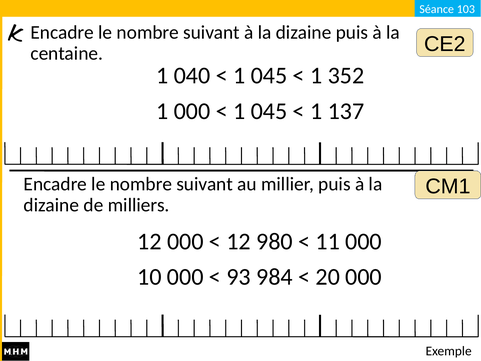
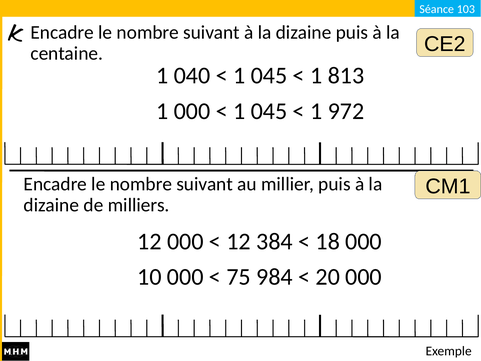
352: 352 -> 813
137: 137 -> 972
980: 980 -> 384
11: 11 -> 18
93: 93 -> 75
